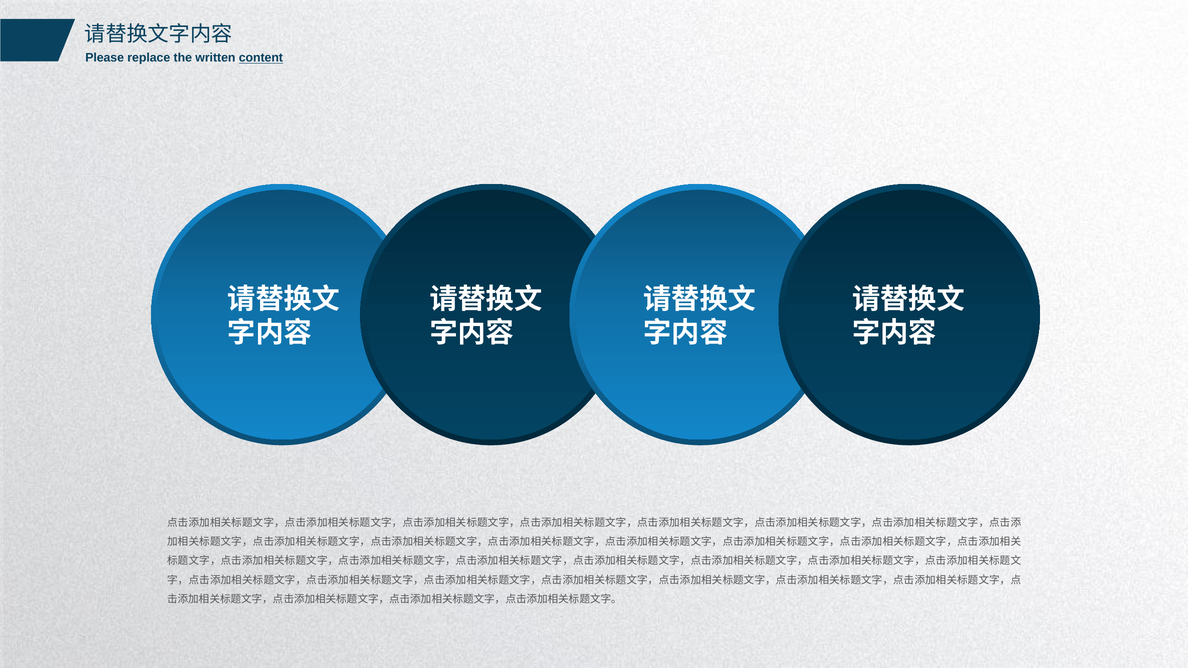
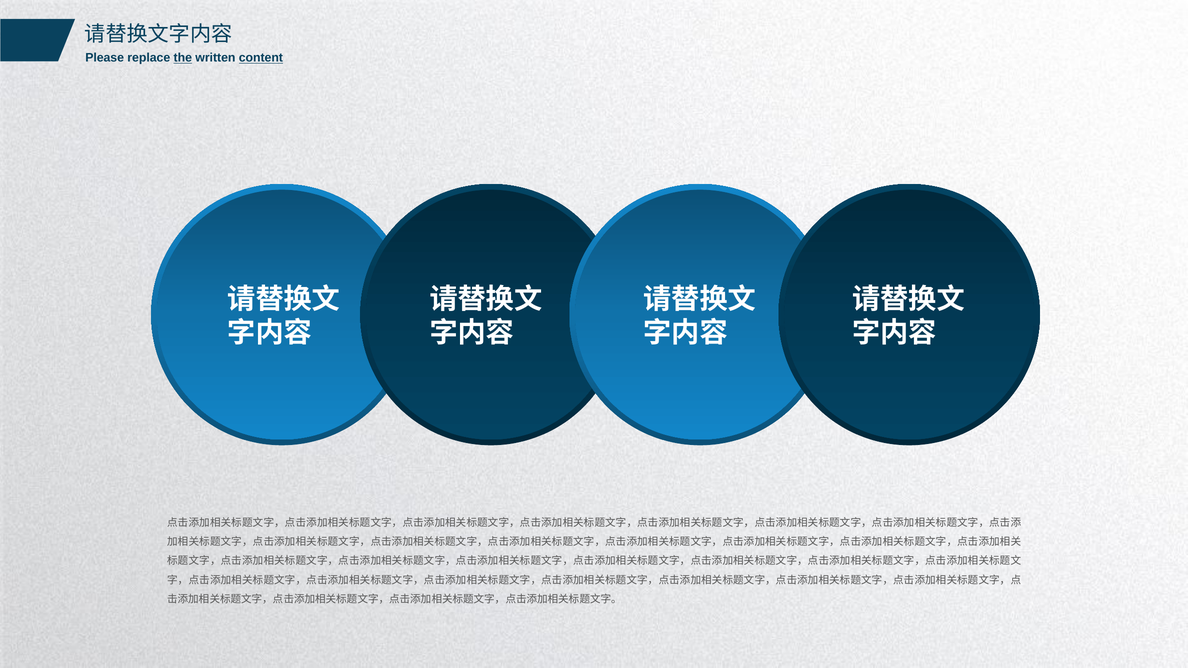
the underline: none -> present
